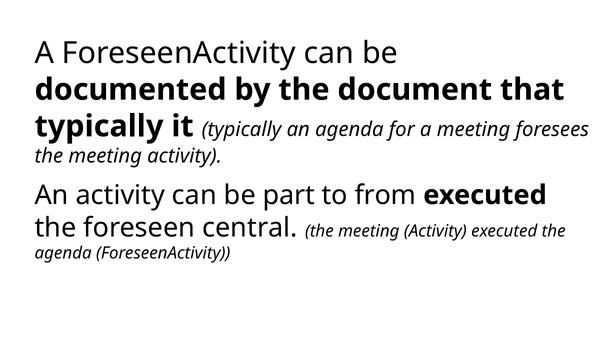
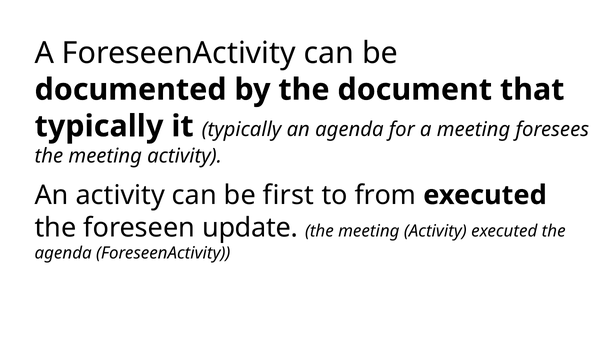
part: part -> first
central: central -> update
